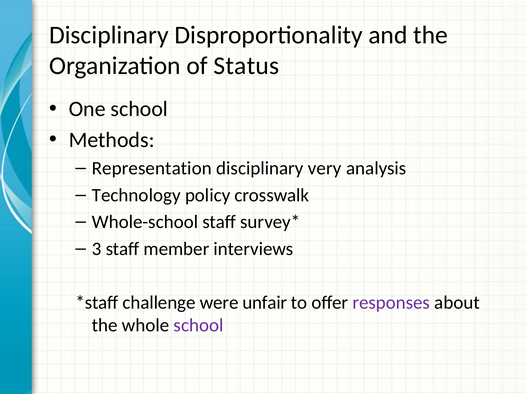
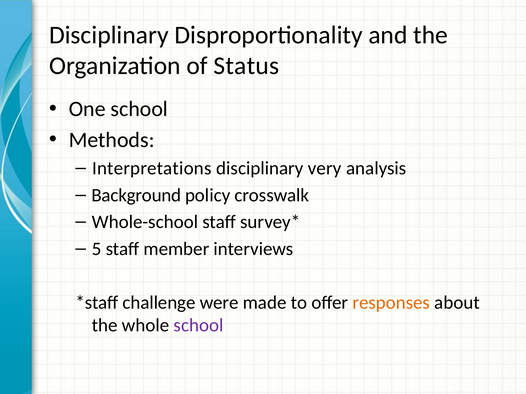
Representation: Representation -> Interpretations
Technology: Technology -> Background
3: 3 -> 5
unfair: unfair -> made
responses colour: purple -> orange
